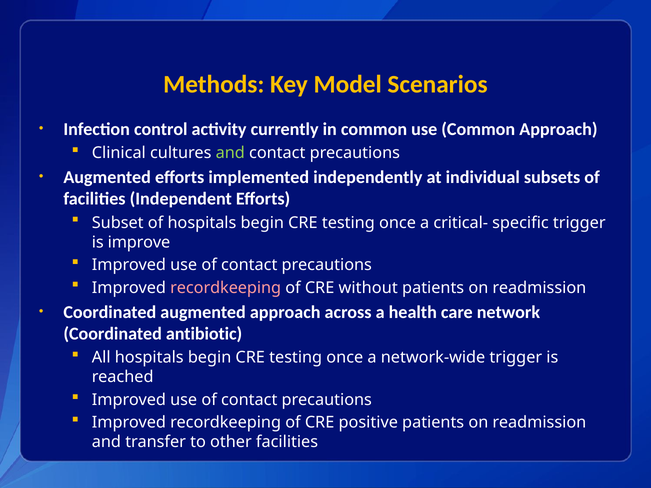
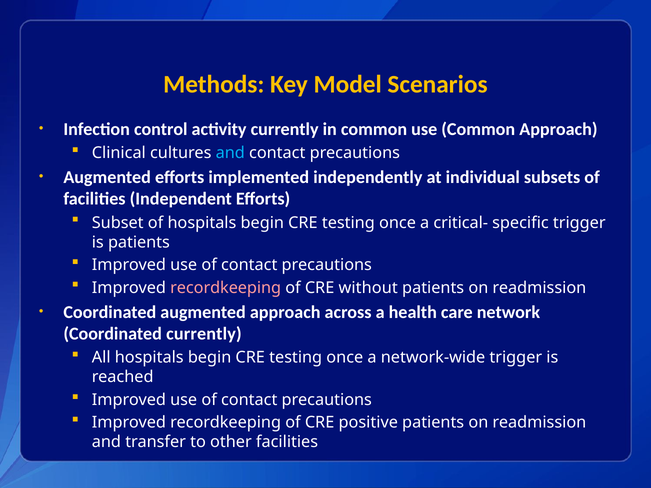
and at (230, 153) colour: light green -> light blue
is improve: improve -> patients
Coordinated antibiotic: antibiotic -> currently
